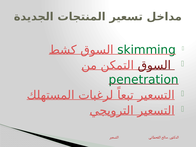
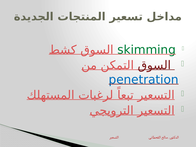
penetration colour: green -> blue
